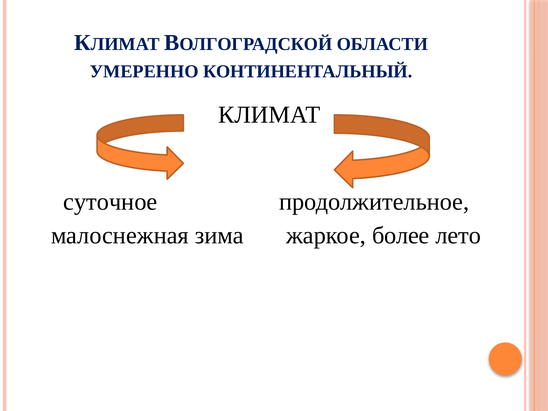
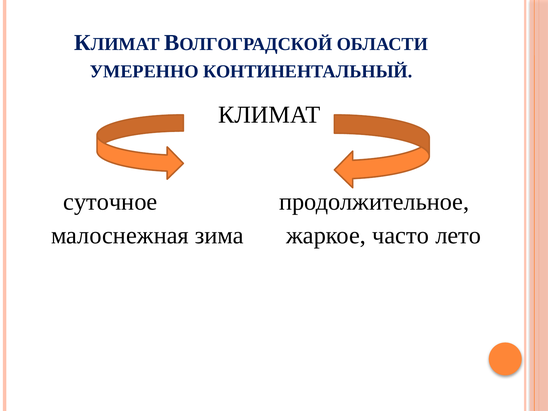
более: более -> часто
